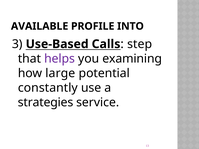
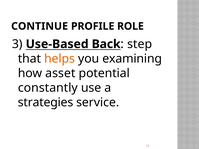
AVAILABLE: AVAILABLE -> CONTINUE
INTO: INTO -> ROLE
Calls: Calls -> Back
helps colour: purple -> orange
large: large -> asset
